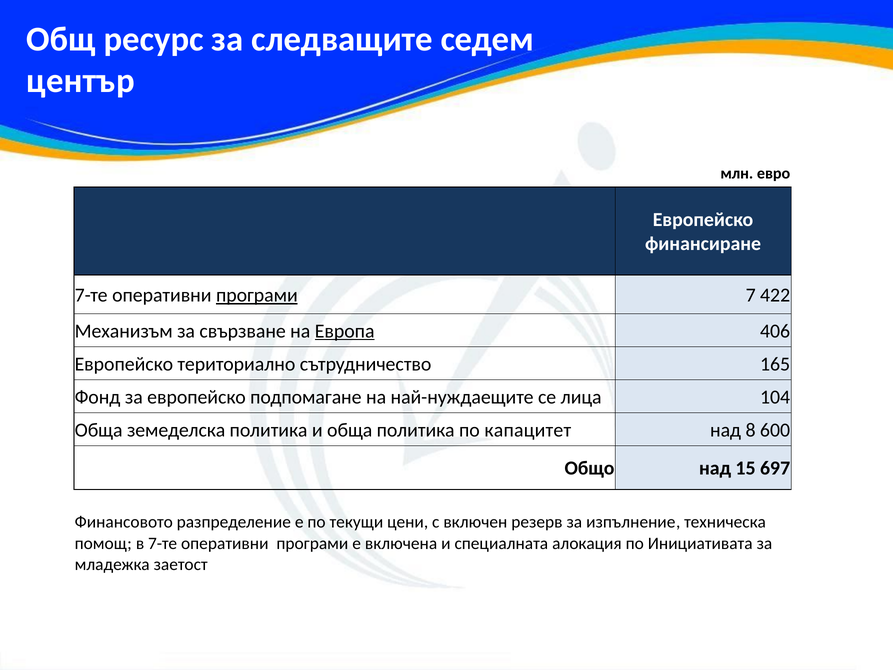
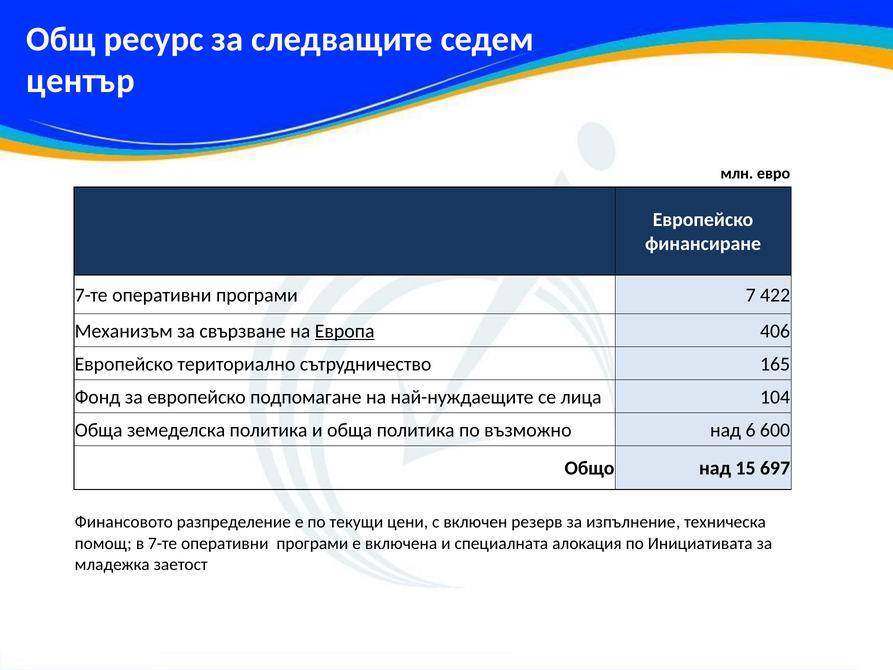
програми at (257, 295) underline: present -> none
капацитет: капацитет -> възможно
8: 8 -> 6
